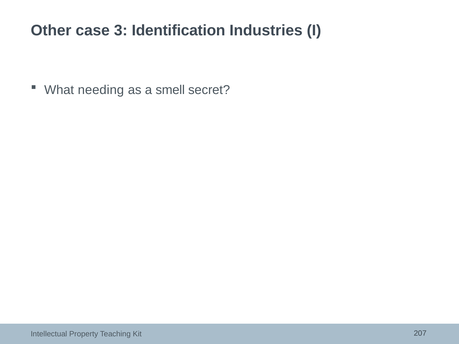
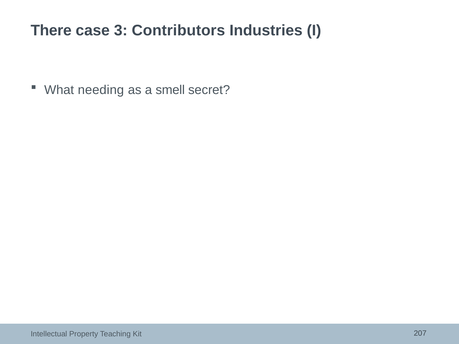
Other: Other -> There
Identification: Identification -> Contributors
